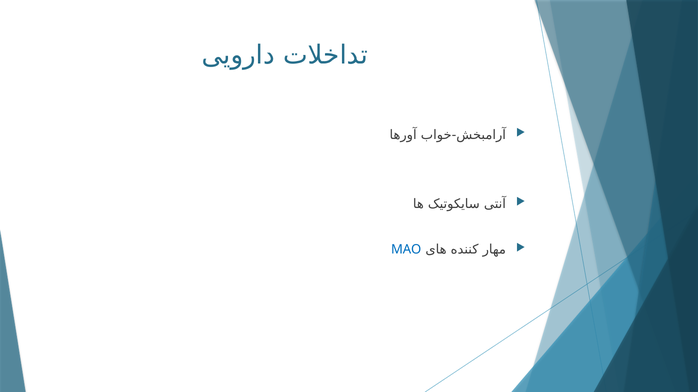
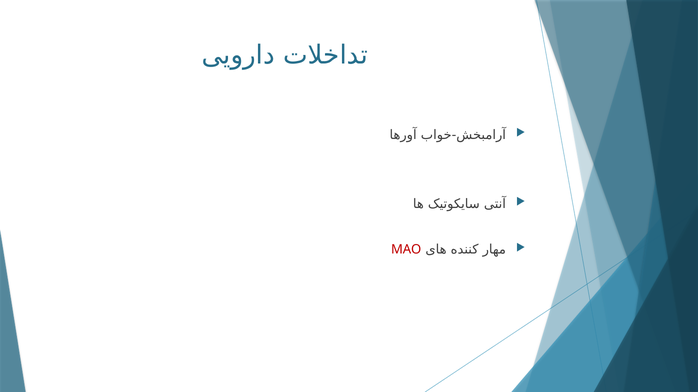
MAO colour: blue -> red
